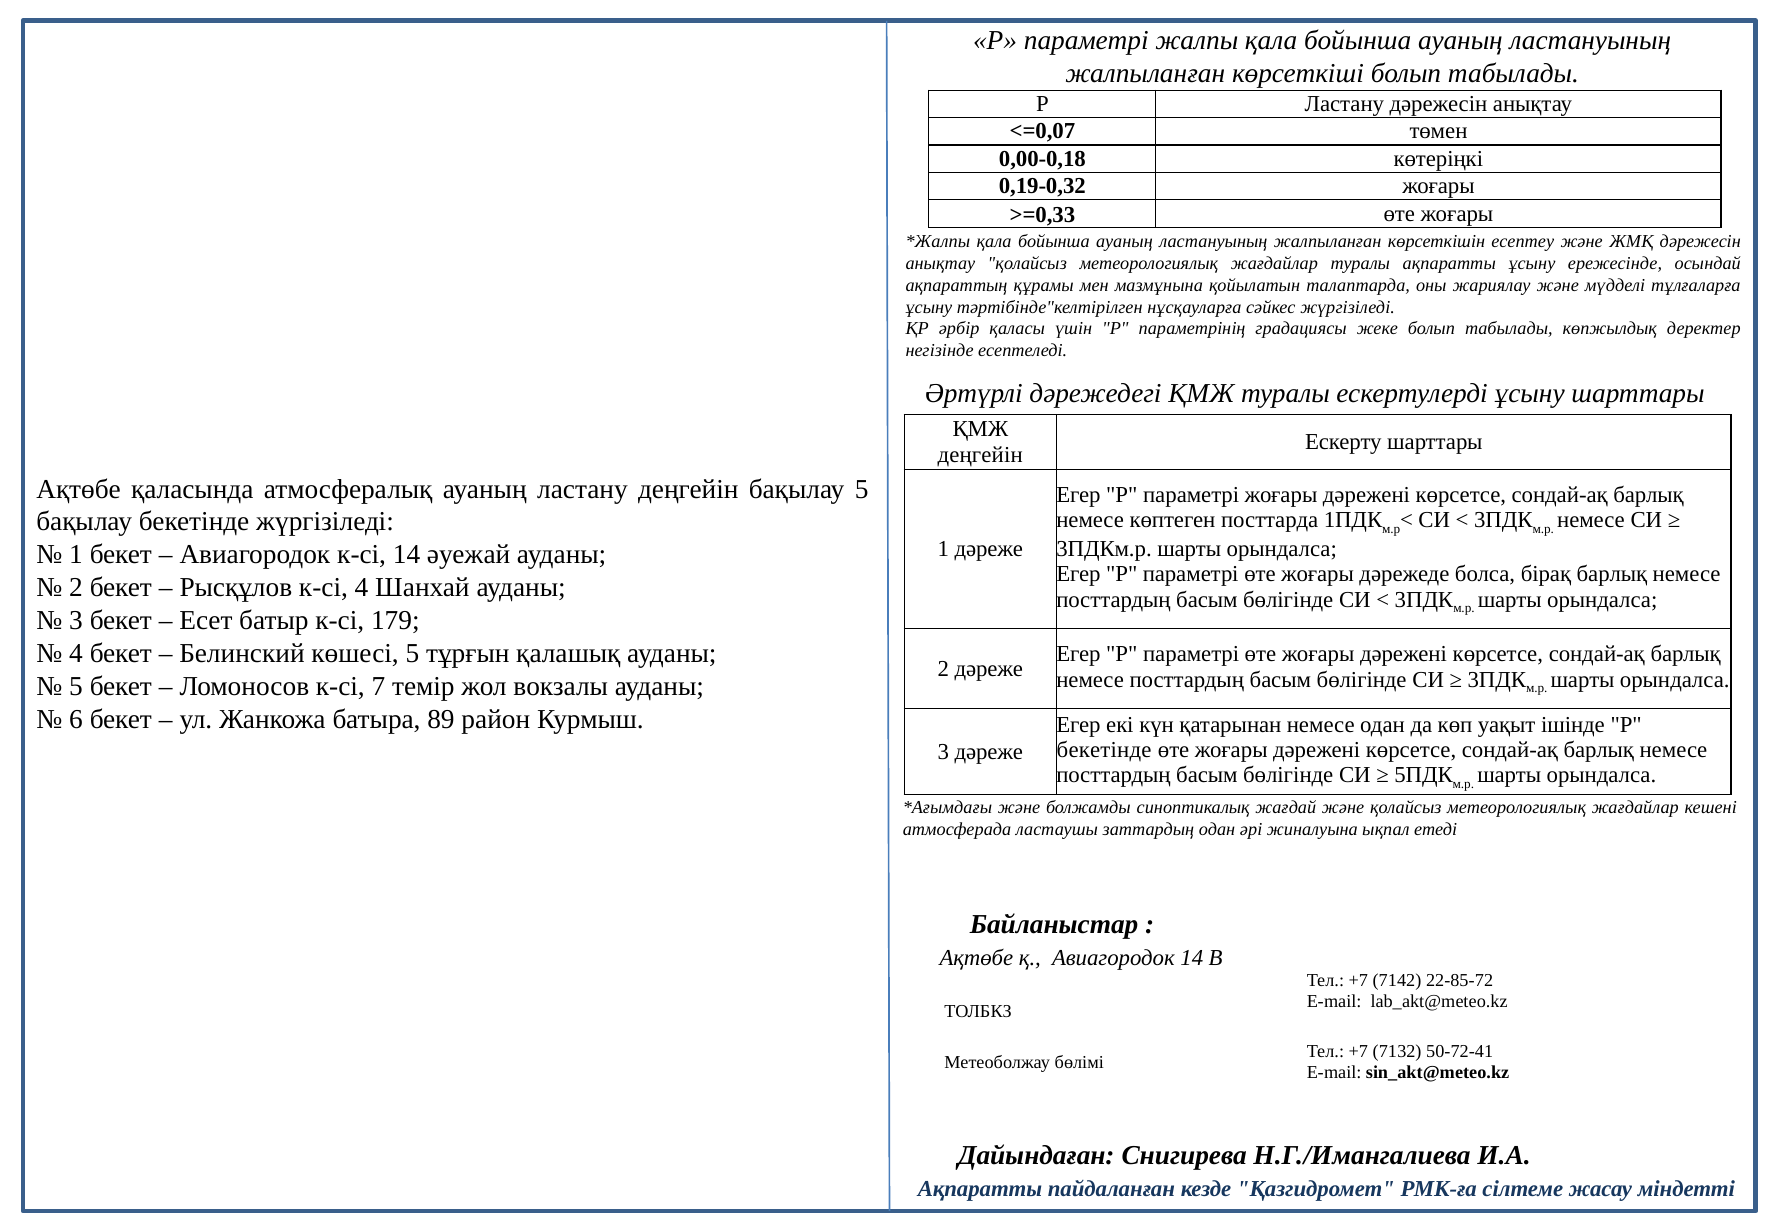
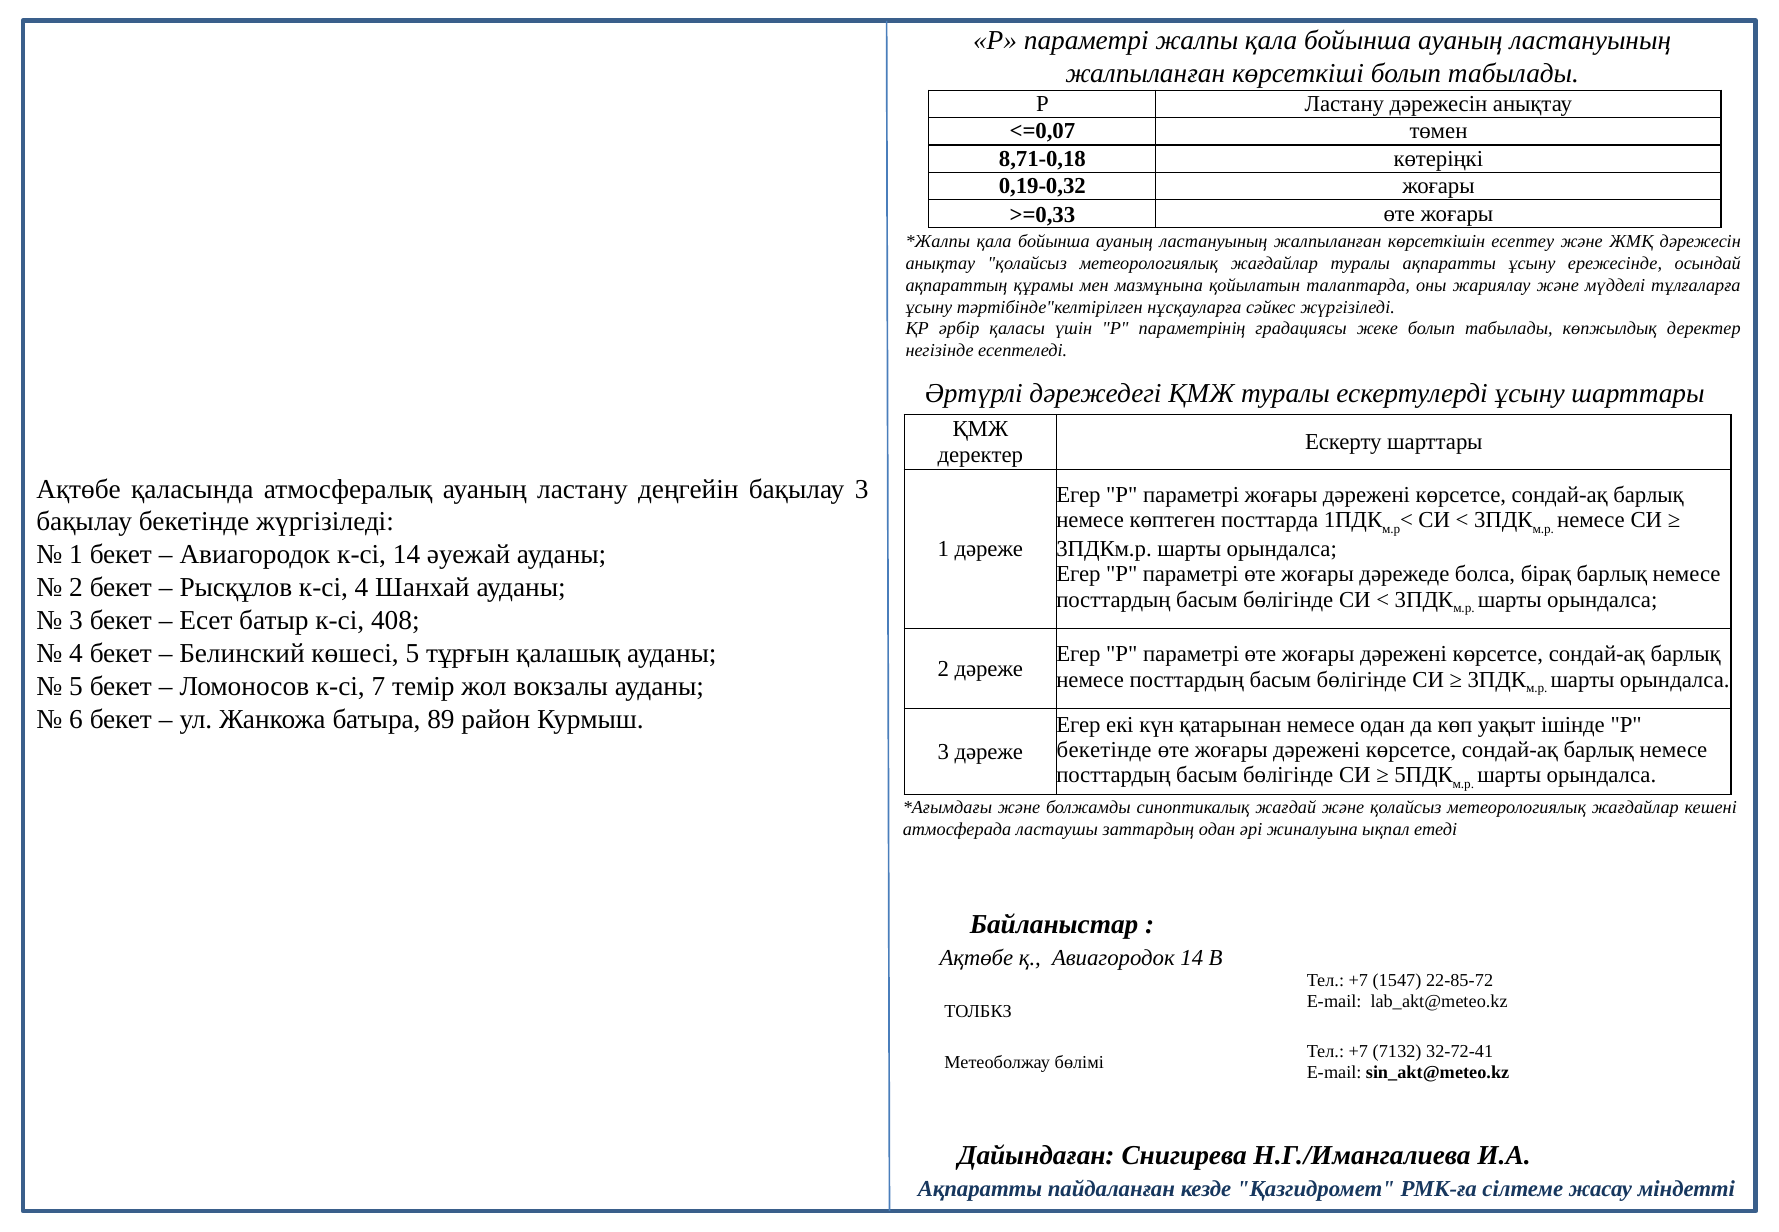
0,00-0,18: 0,00-0,18 -> 8,71-0,18
деңгейін at (980, 454): деңгейін -> деректер
бақылау 5: 5 -> 3
179: 179 -> 408
7142: 7142 -> 1547
50-72-41: 50-72-41 -> 32-72-41
